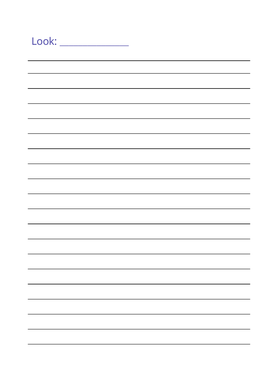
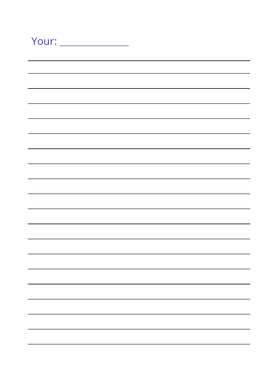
Look: Look -> Your
